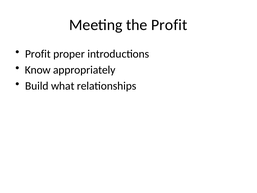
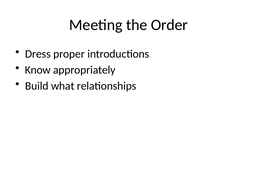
the Profit: Profit -> Order
Profit at (38, 54): Profit -> Dress
